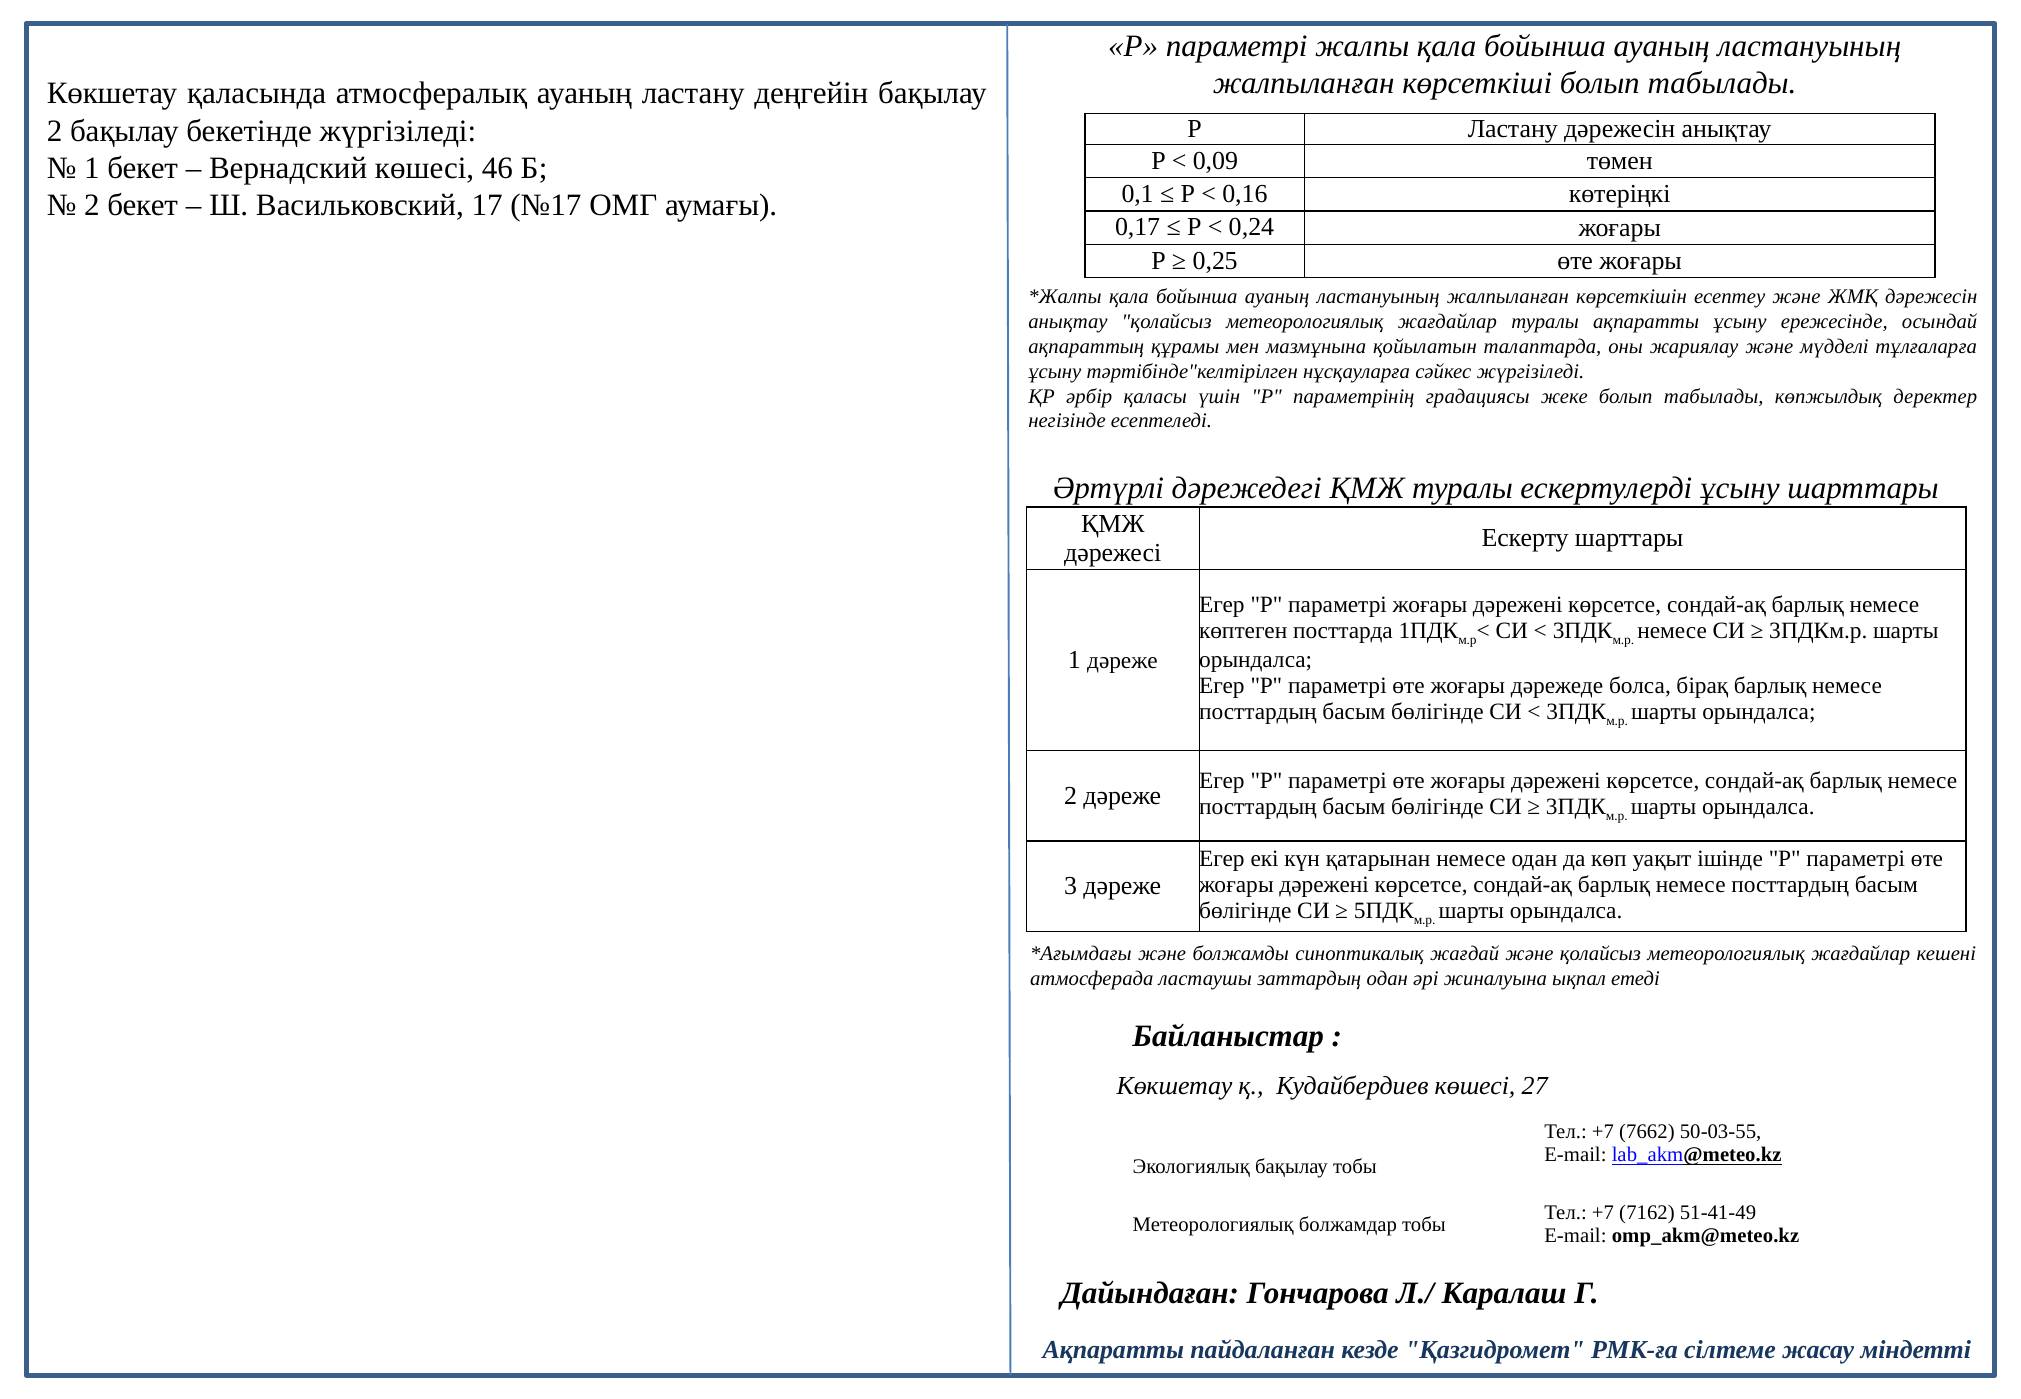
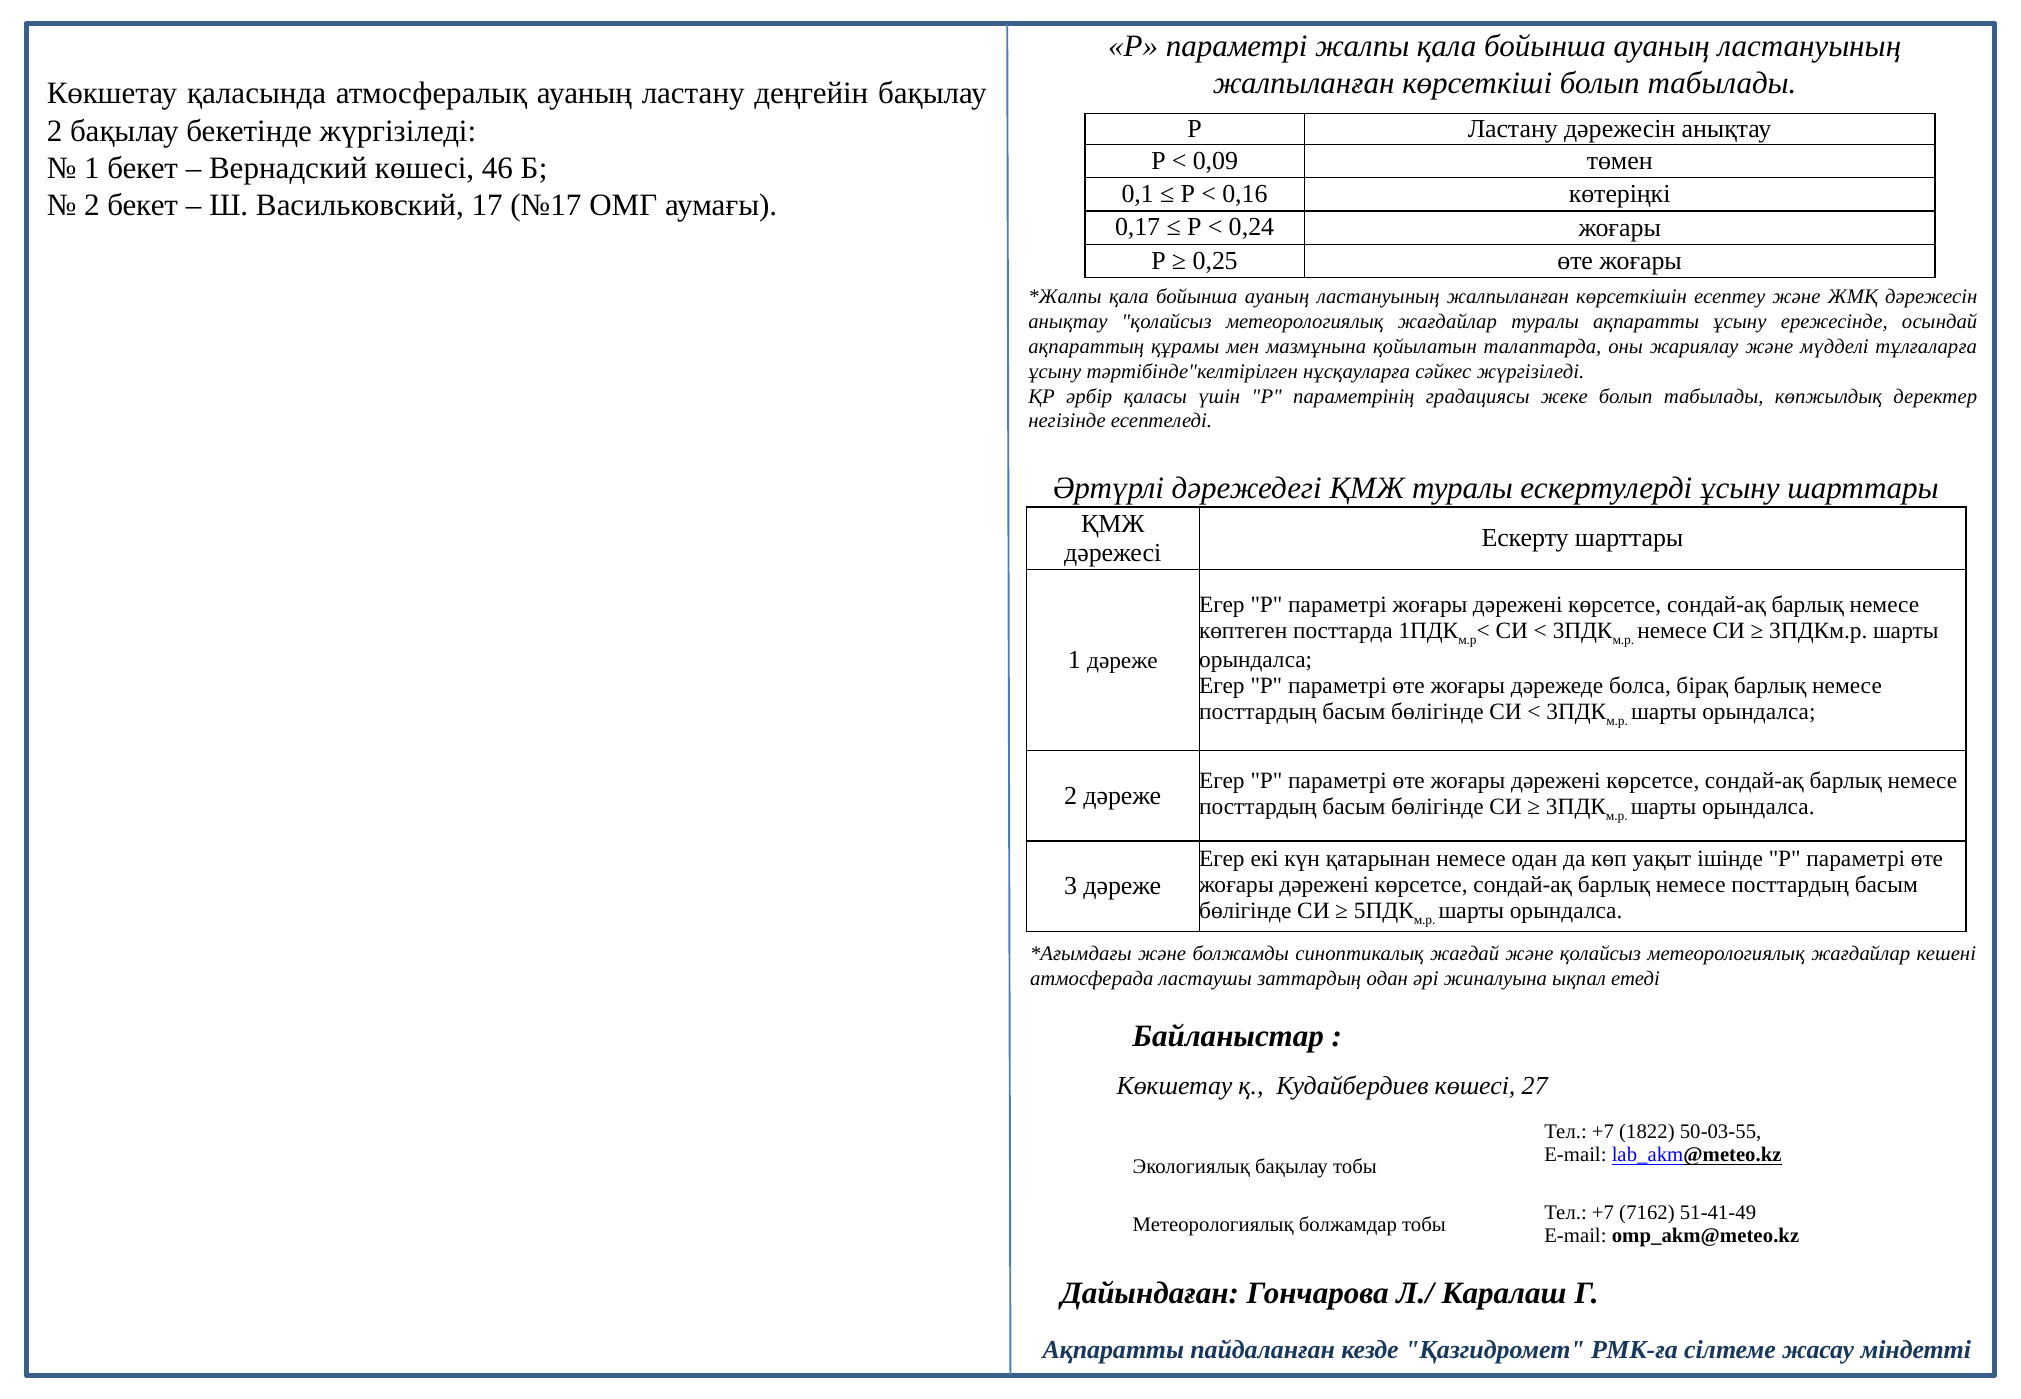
7662: 7662 -> 1822
